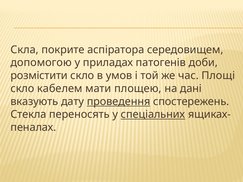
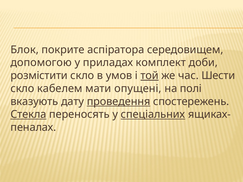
Скла: Скла -> Блок
патогенів: патогенів -> комплект
той underline: none -> present
Площі: Площі -> Шести
площею: площею -> опущені
дані: дані -> полі
Стекла underline: none -> present
